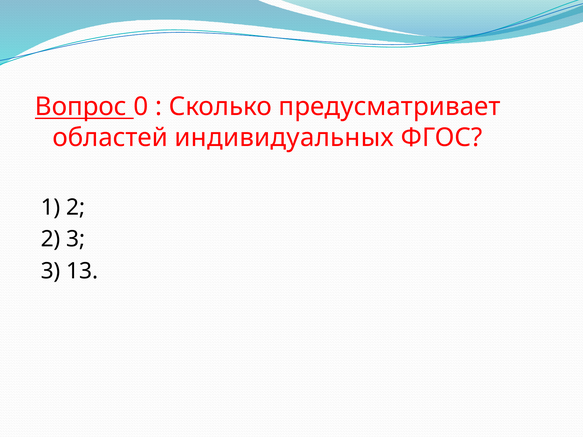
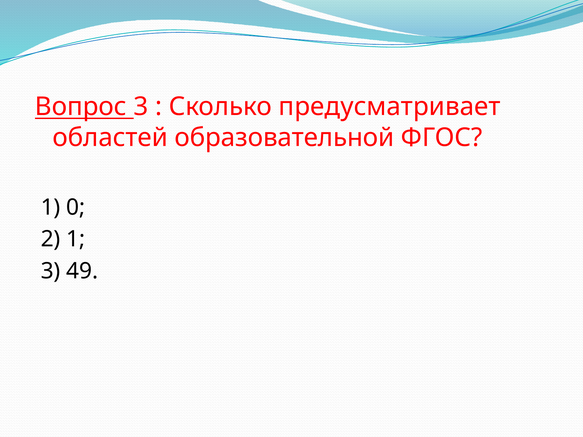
Вопрос 0: 0 -> 3
индивидуальных: индивидуальных -> образовательной
1 2: 2 -> 0
2 3: 3 -> 1
13: 13 -> 49
